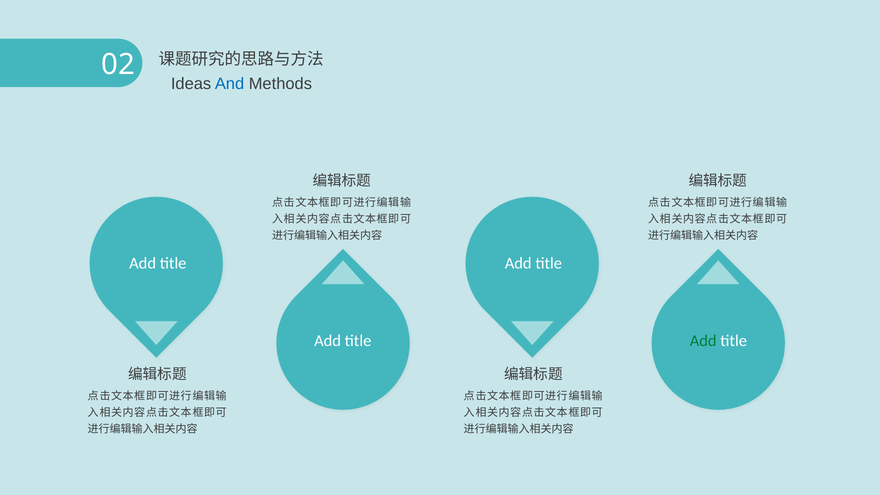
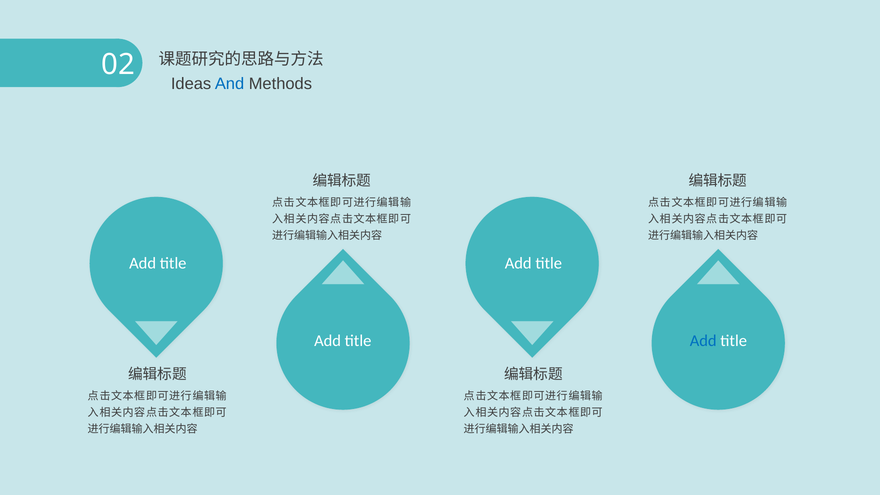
Add at (703, 341) colour: green -> blue
